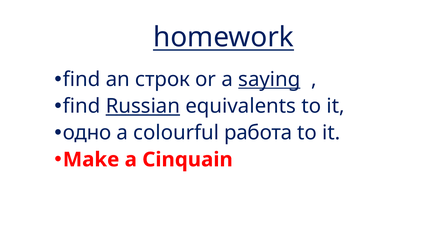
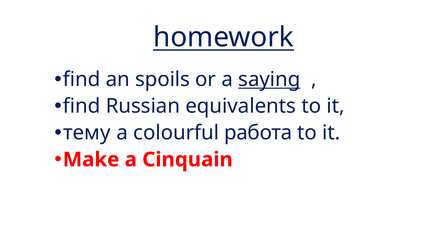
строк: строк -> spoils
Russian underline: present -> none
одно: одно -> тему
